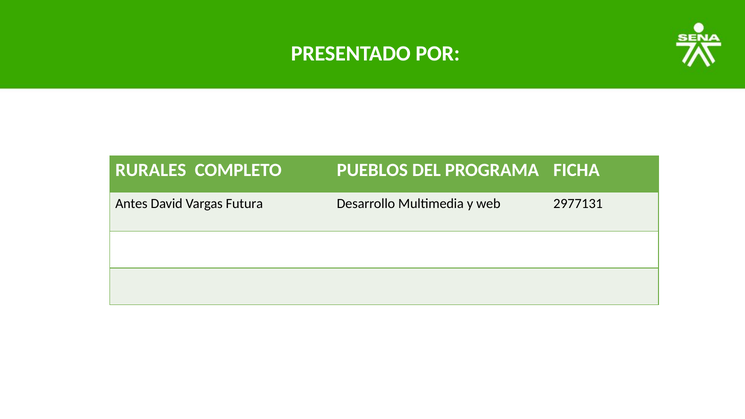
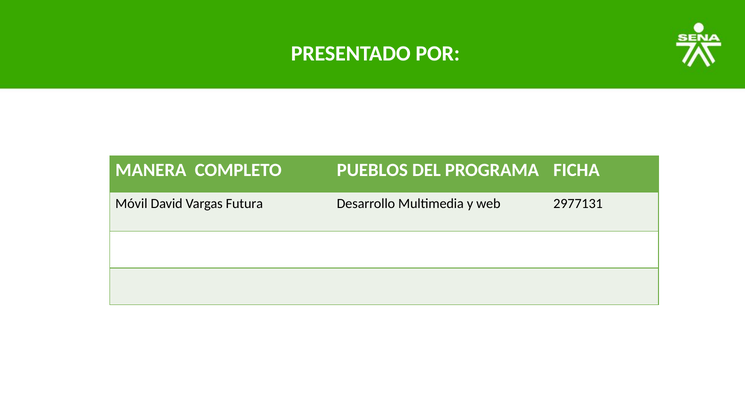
RURALES: RURALES -> MANERA
Antes: Antes -> Móvil
